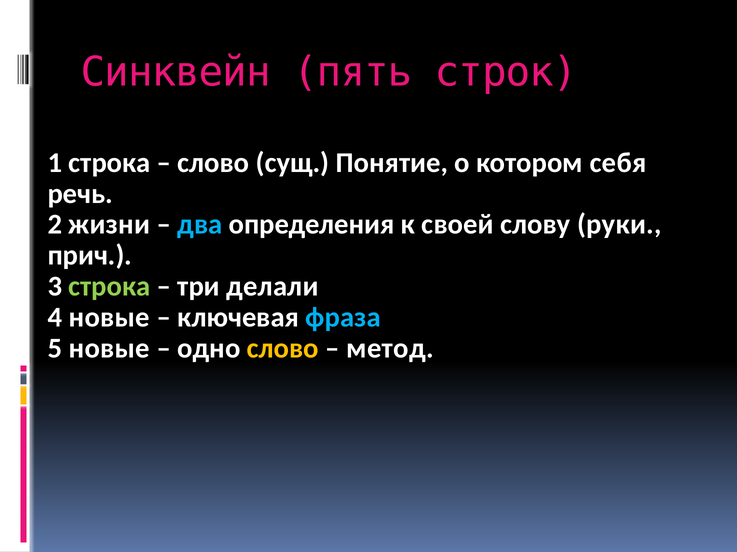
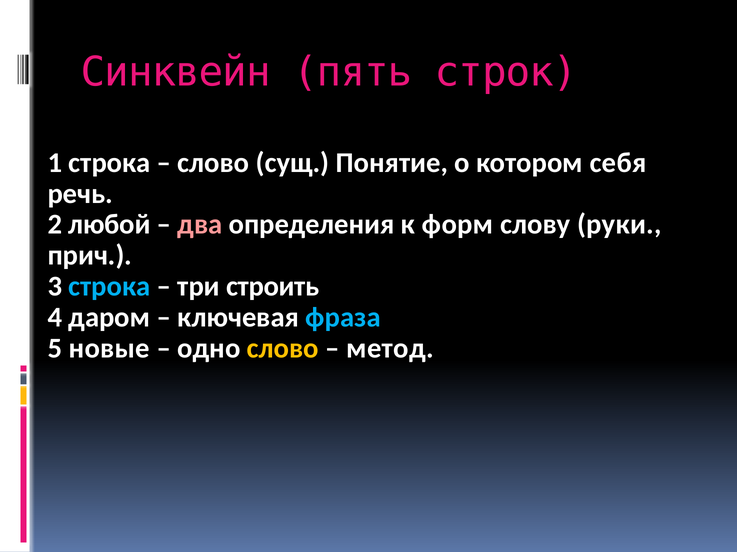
жизни: жизни -> любой
два colour: light blue -> pink
своей: своей -> форм
строка at (109, 287) colour: light green -> light blue
делали: делали -> строить
4 новые: новые -> даром
